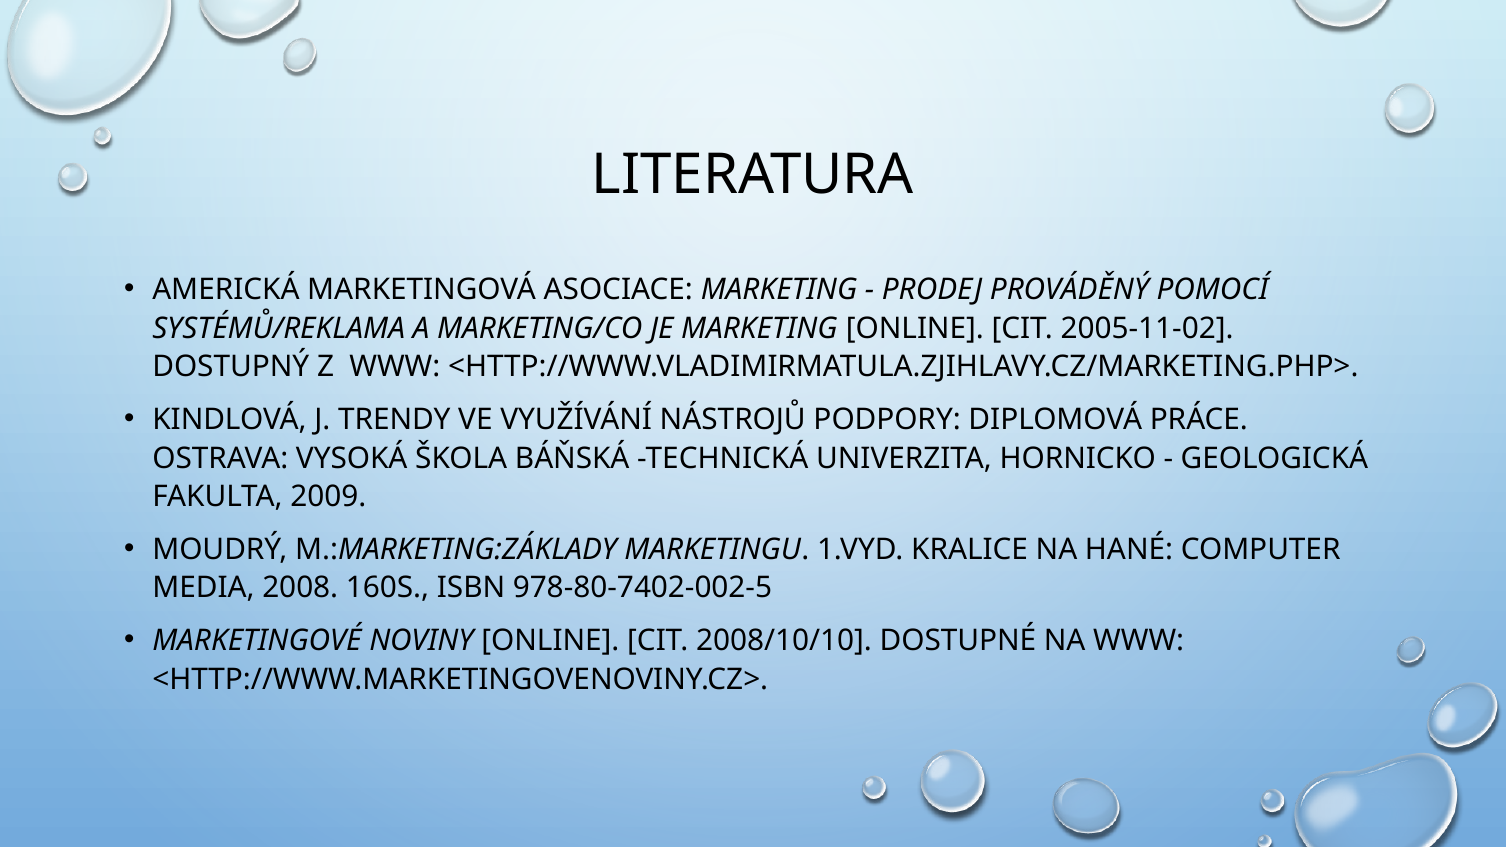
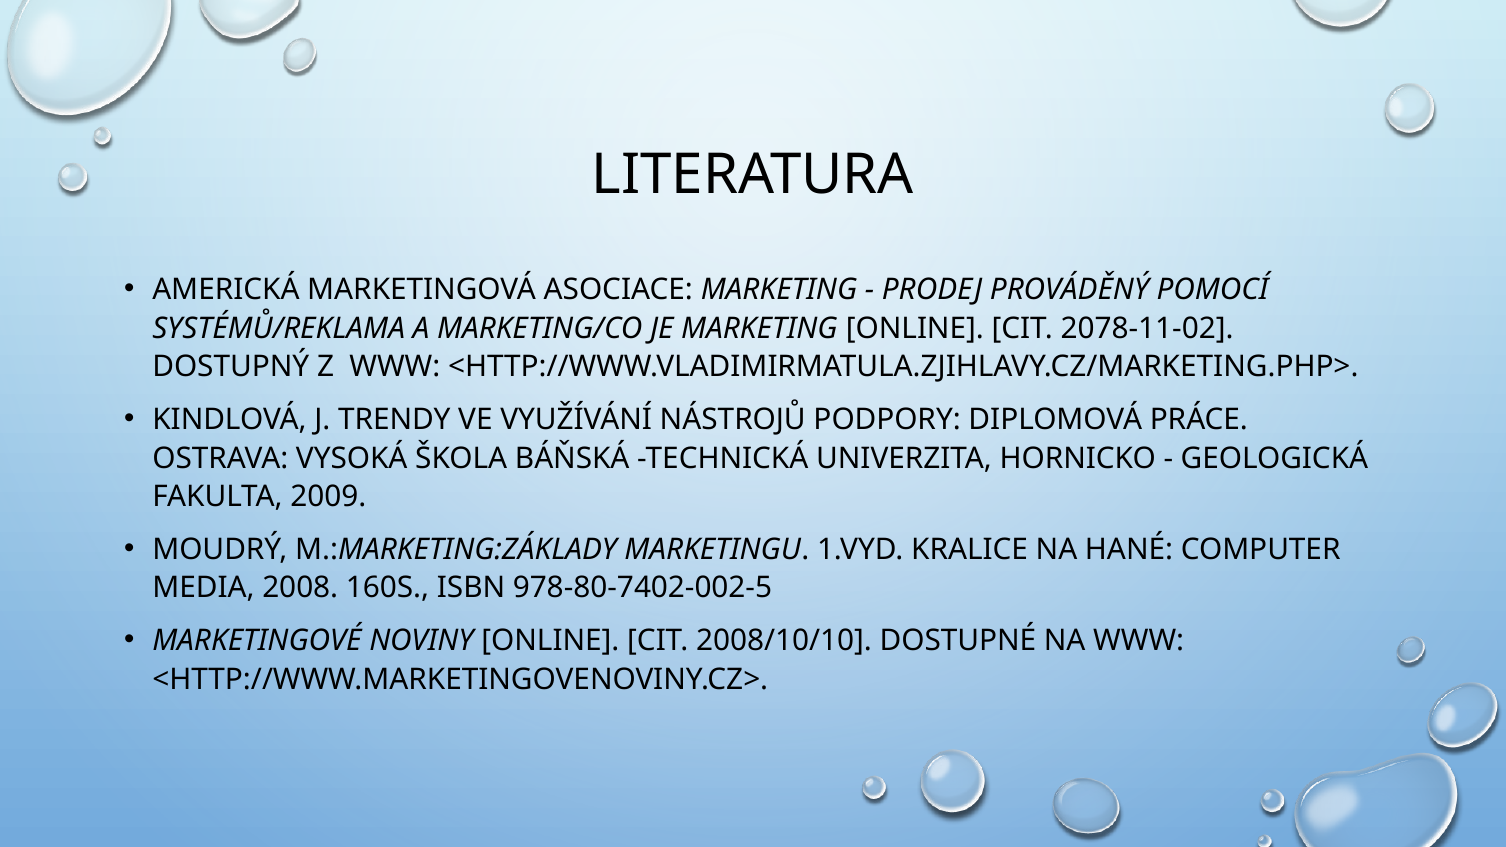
2005-11-02: 2005-11-02 -> 2078-11-02
